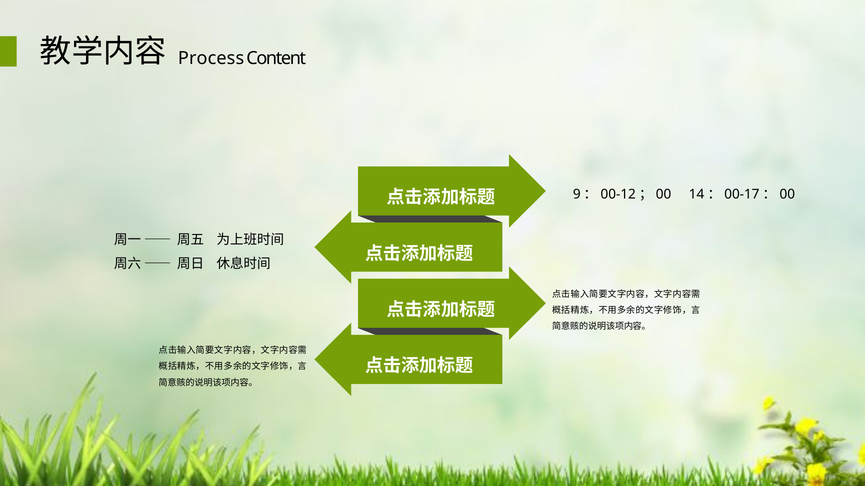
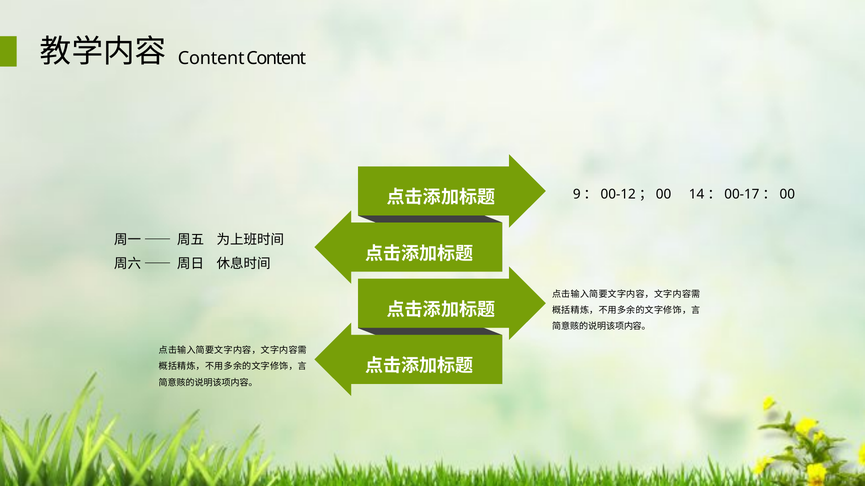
Process at (211, 58): Process -> Content
